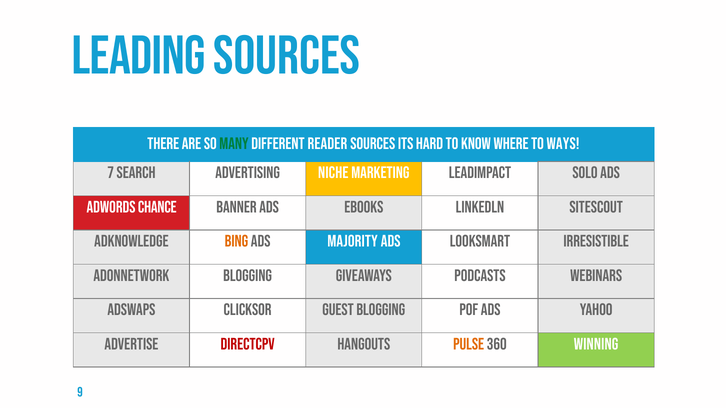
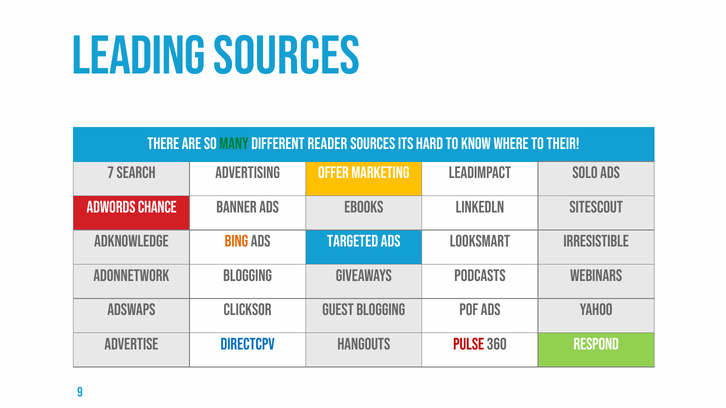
ways: ways -> their
Niche: Niche -> Offer
Majority: Majority -> Targeted
Directcpv colour: red -> blue
Pulse colour: orange -> red
winning: winning -> respond
